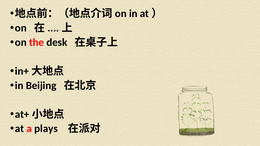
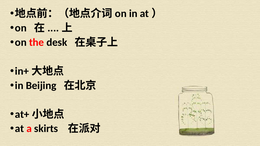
plays: plays -> skirts
